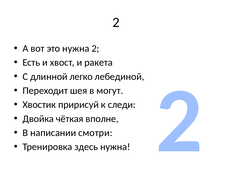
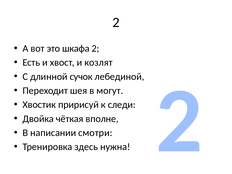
это нужна: нужна -> шкафа
ракета: ракета -> козлят
легко: легко -> сучок
